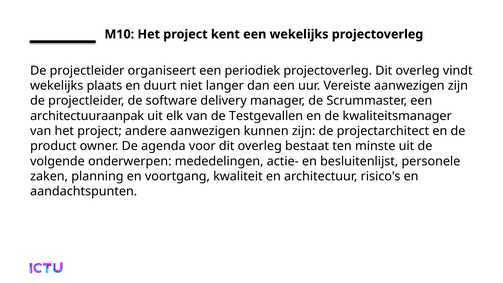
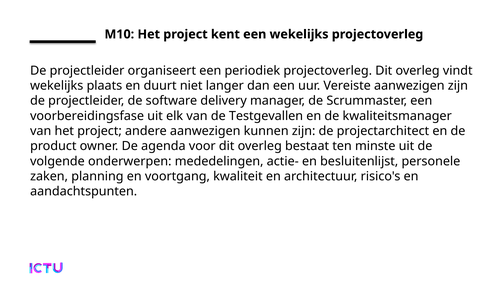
architectuuraanpak: architectuuraanpak -> voorbereidingsfase
